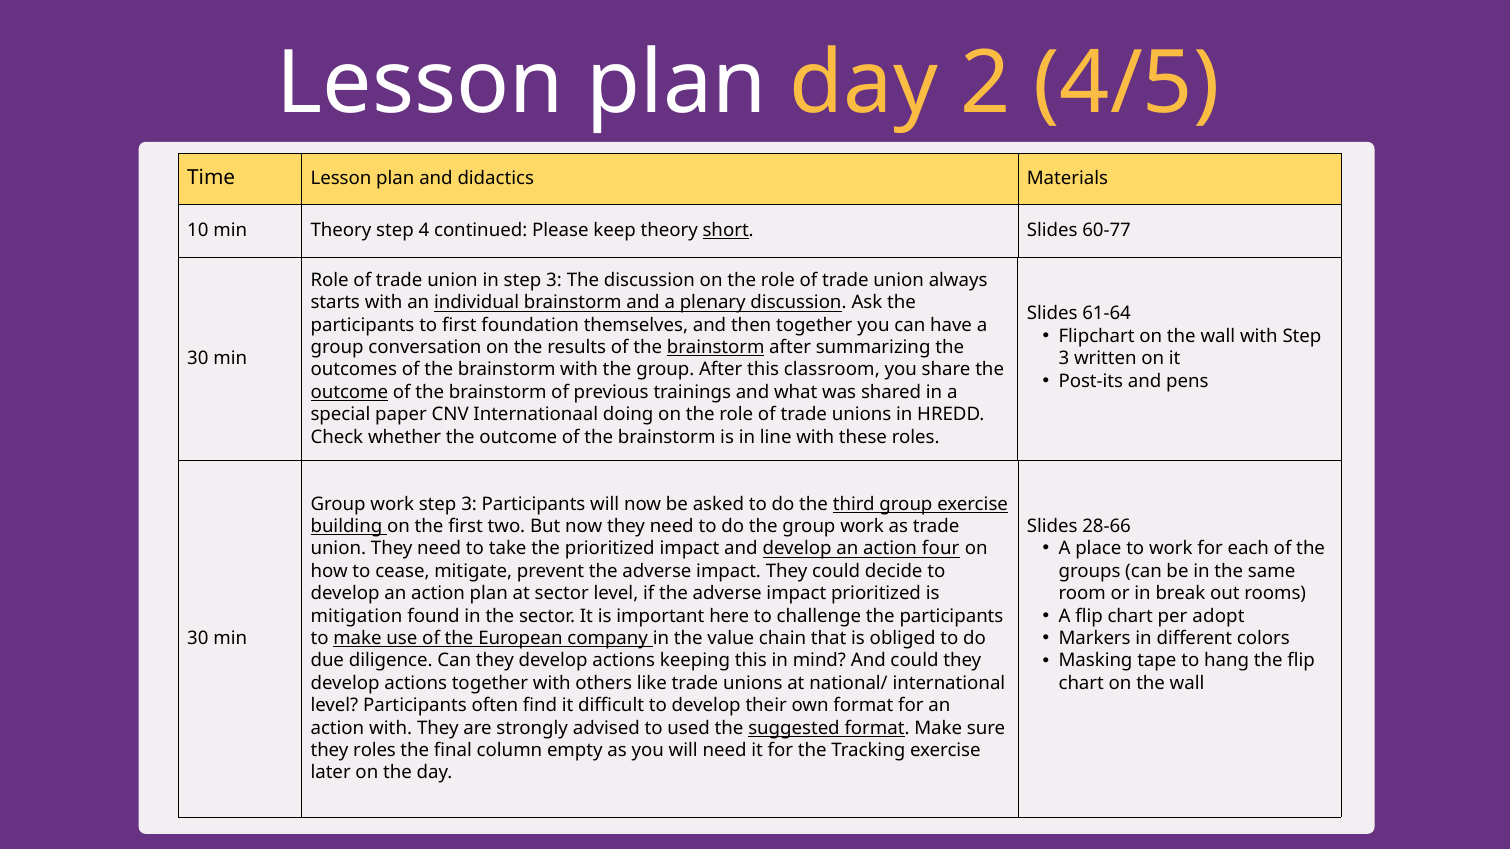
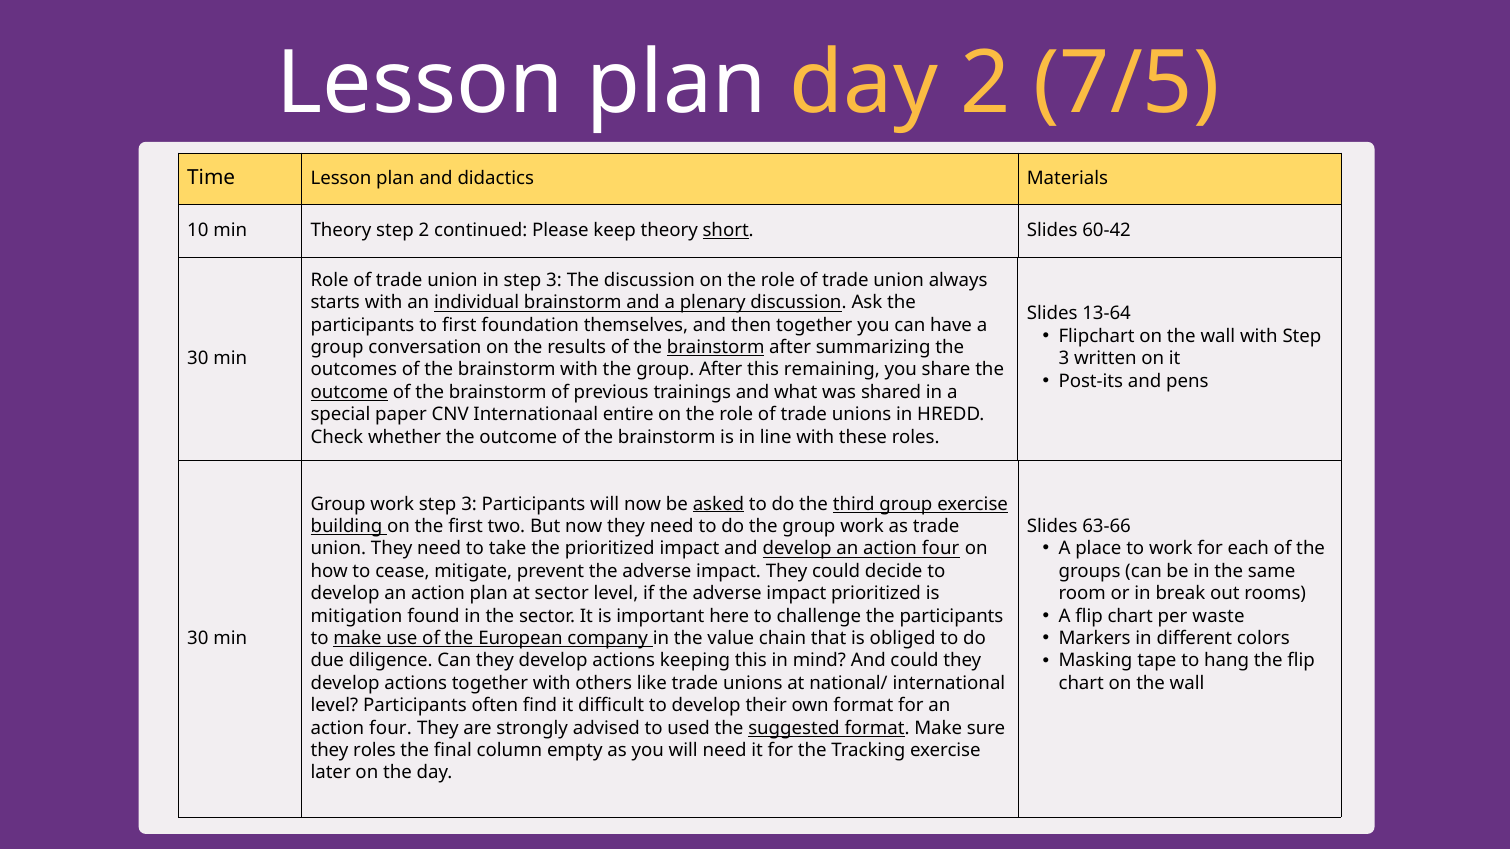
4/5: 4/5 -> 7/5
step 4: 4 -> 2
60-77: 60-77 -> 60-42
61-64: 61-64 -> 13-64
classroom: classroom -> remaining
doing: doing -> entire
asked underline: none -> present
28-66: 28-66 -> 63-66
adopt: adopt -> waste
with at (391, 728): with -> four
